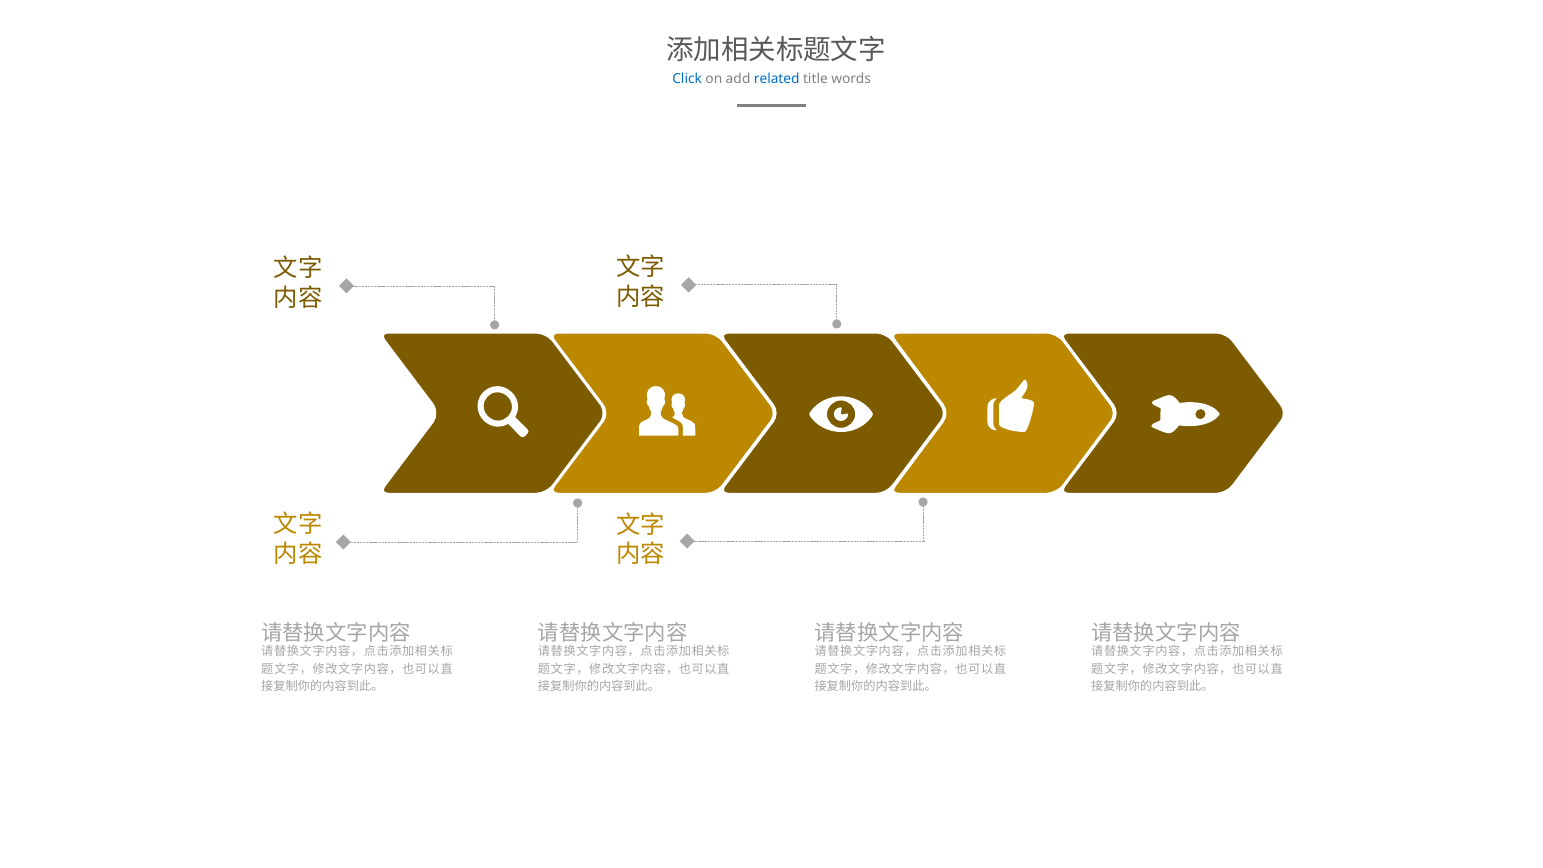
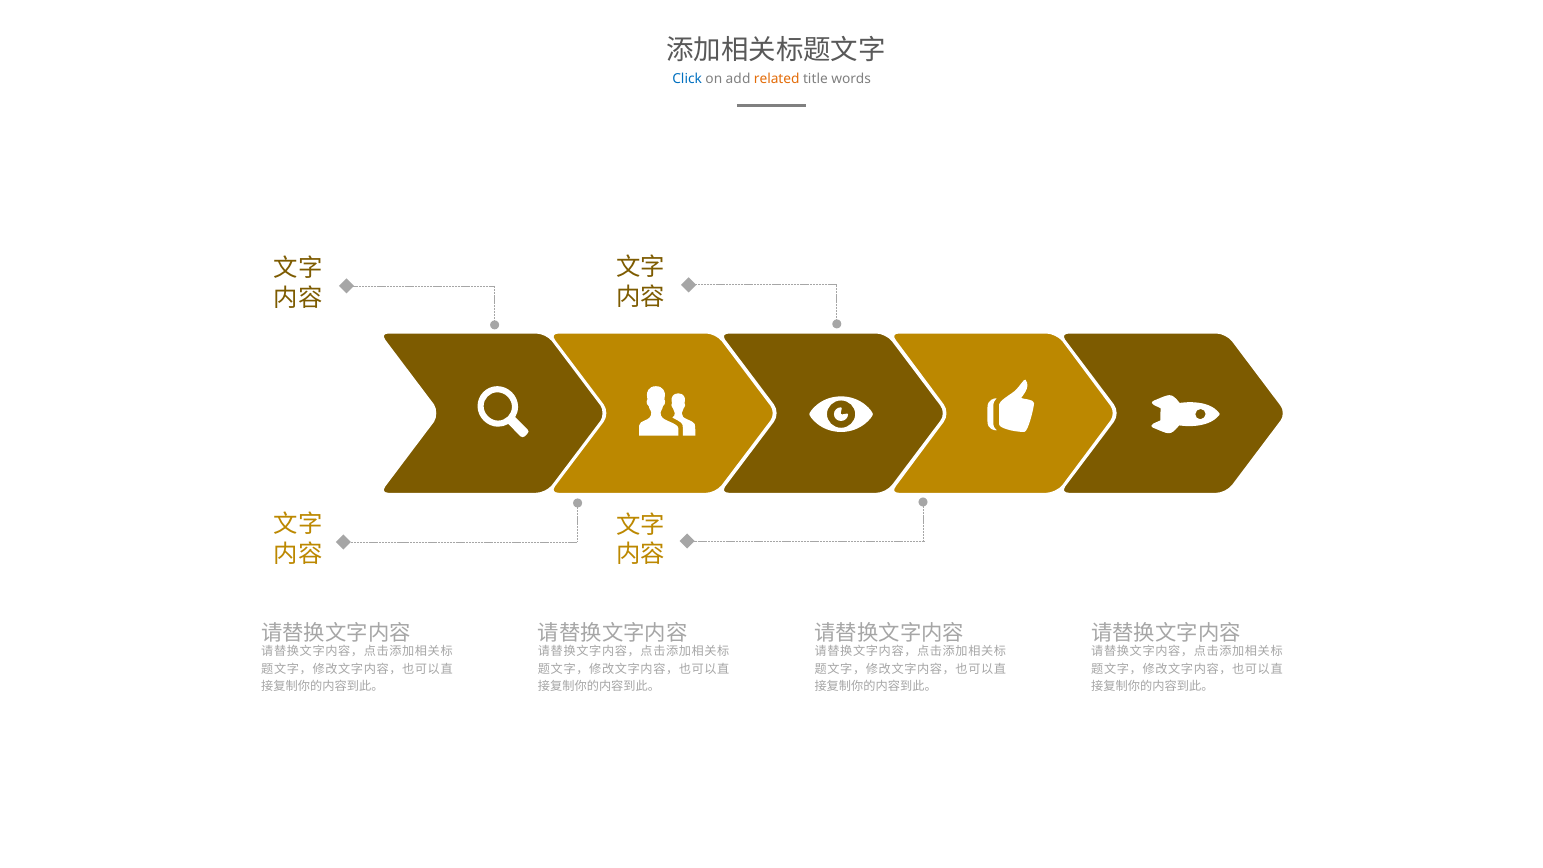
related colour: blue -> orange
